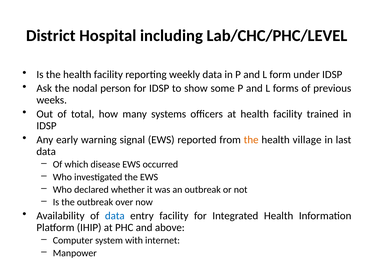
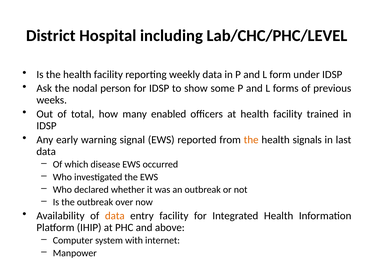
systems: systems -> enabled
village: village -> signals
data at (115, 216) colour: blue -> orange
